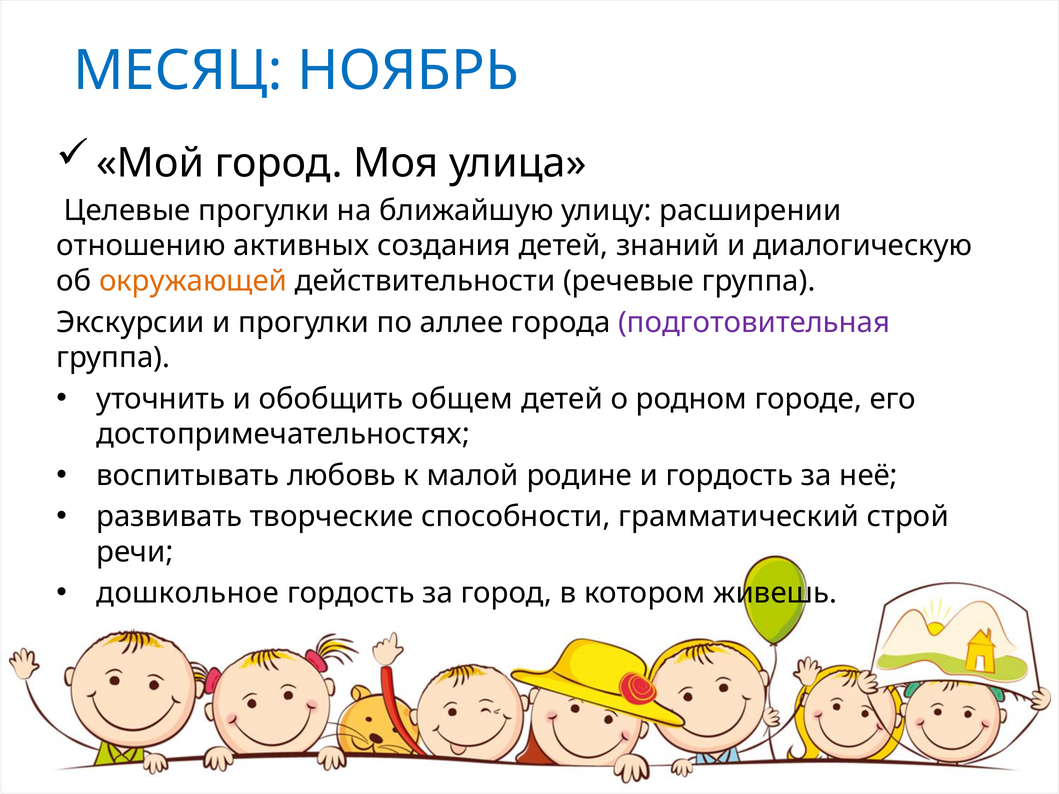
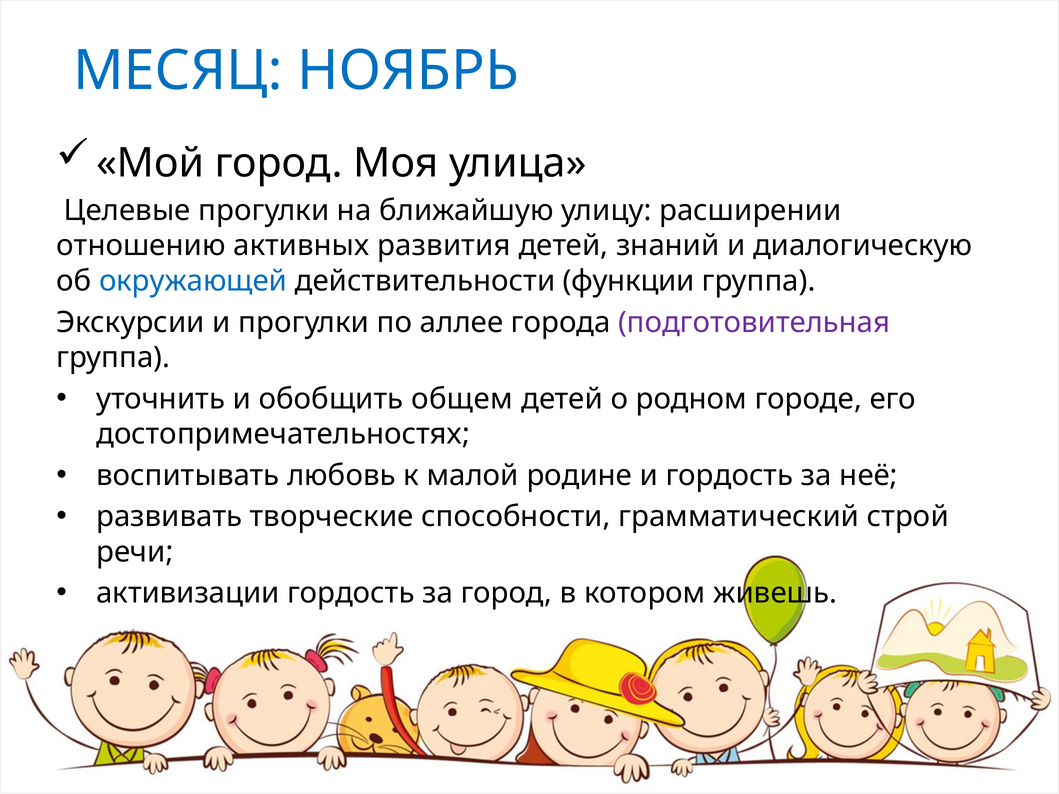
создания: создания -> развития
окружающей colour: orange -> blue
речевые: речевые -> функции
дошкольное: дошкольное -> активизации
